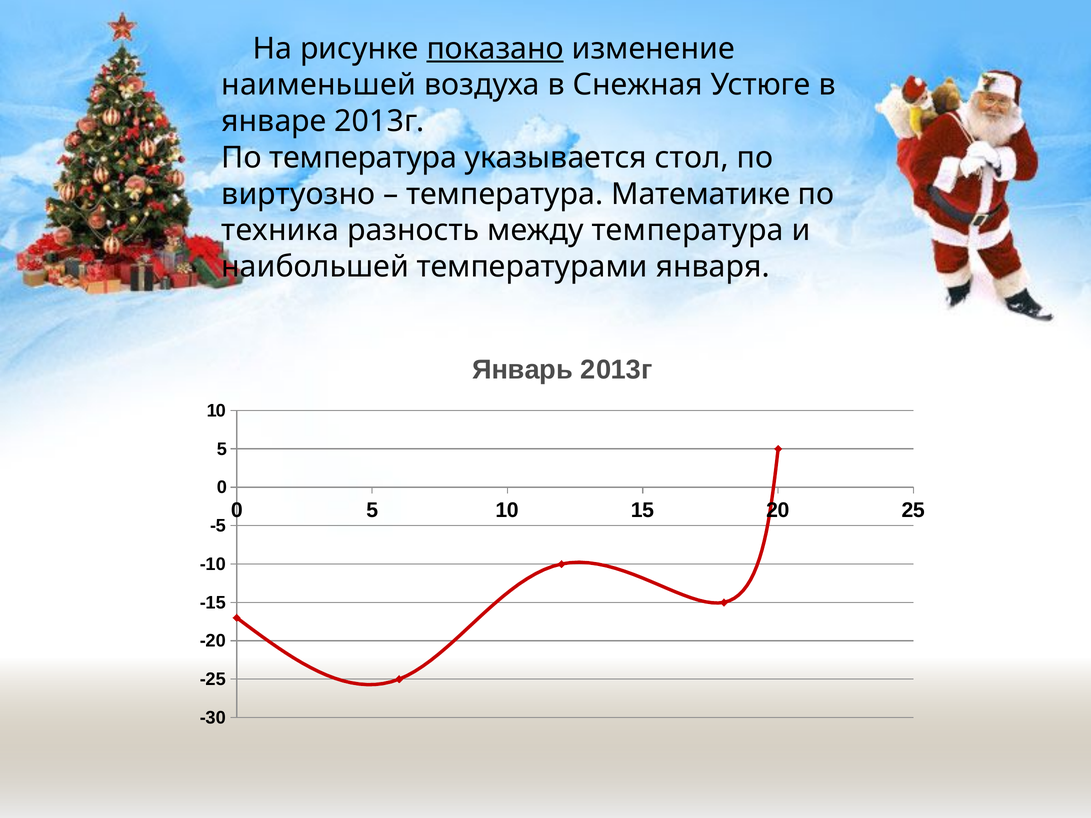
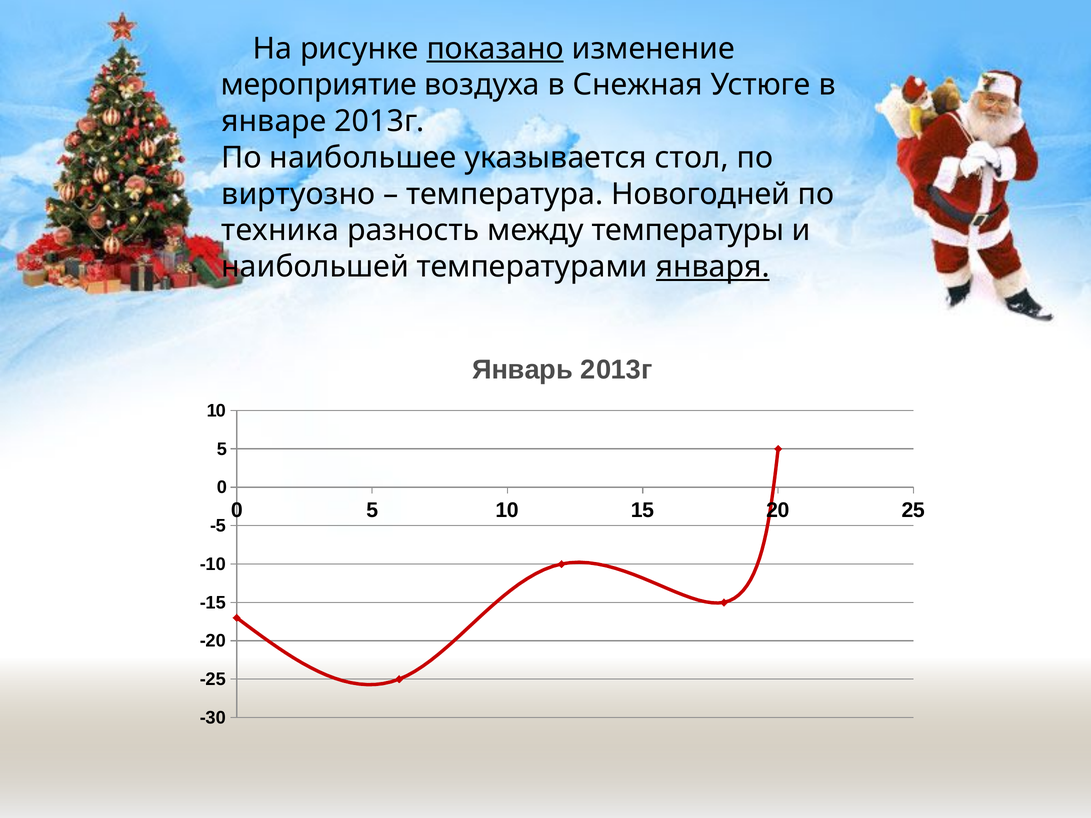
наименьшей: наименьшей -> мероприятие
По температура: температура -> наибольшее
Математике: Математике -> Новогодней
между температура: температура -> температуры
января underline: none -> present
